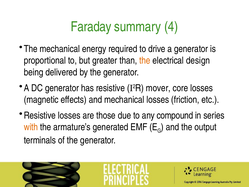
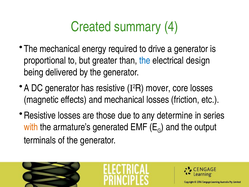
Faraday: Faraday -> Created
the at (145, 60) colour: orange -> blue
compound: compound -> determine
